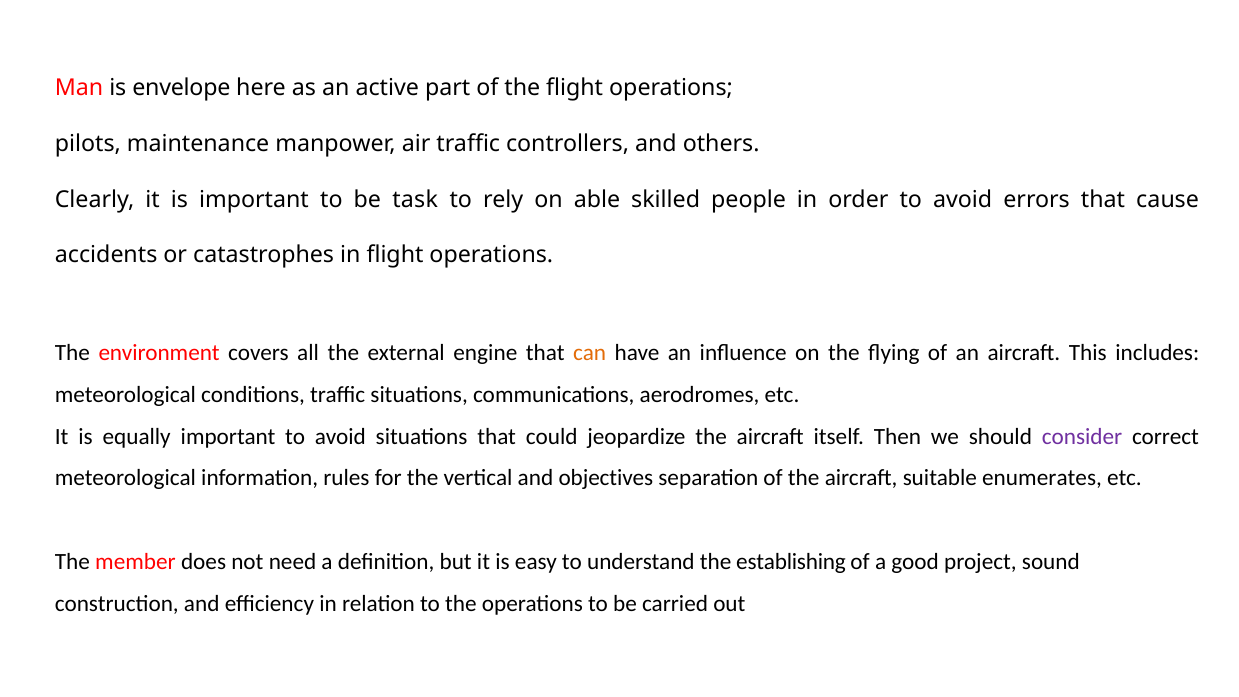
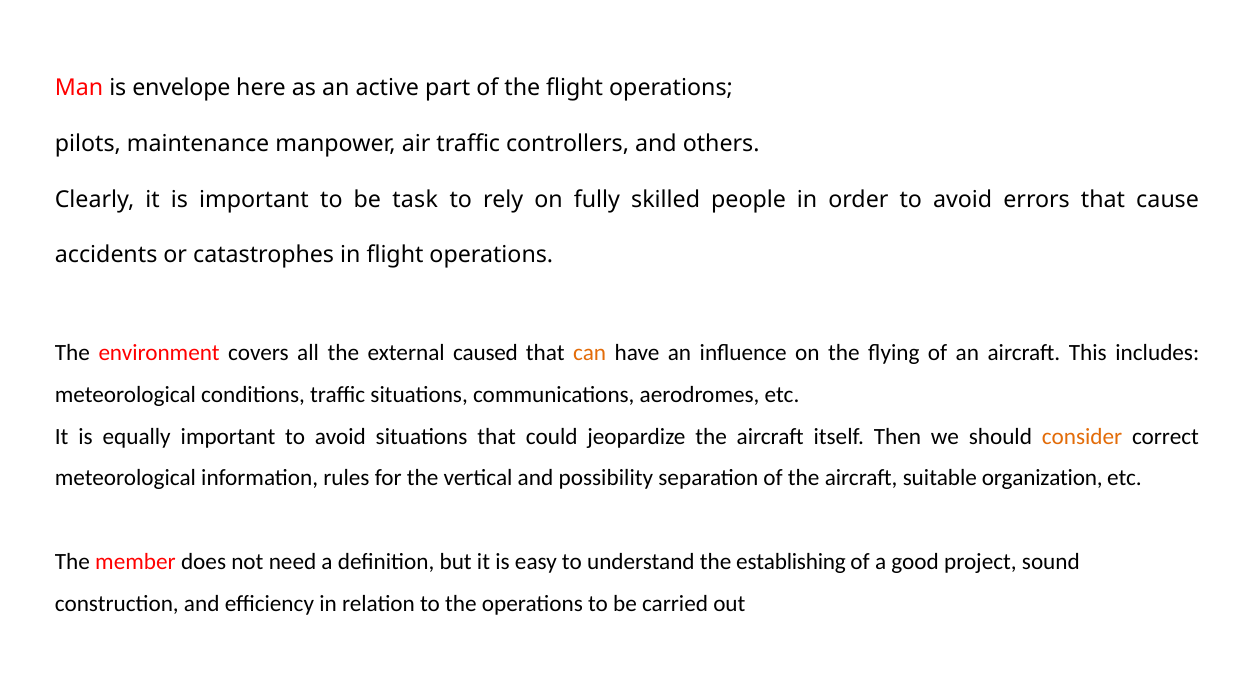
able: able -> fully
engine: engine -> caused
consider colour: purple -> orange
objectives: objectives -> possibility
enumerates: enumerates -> organization
